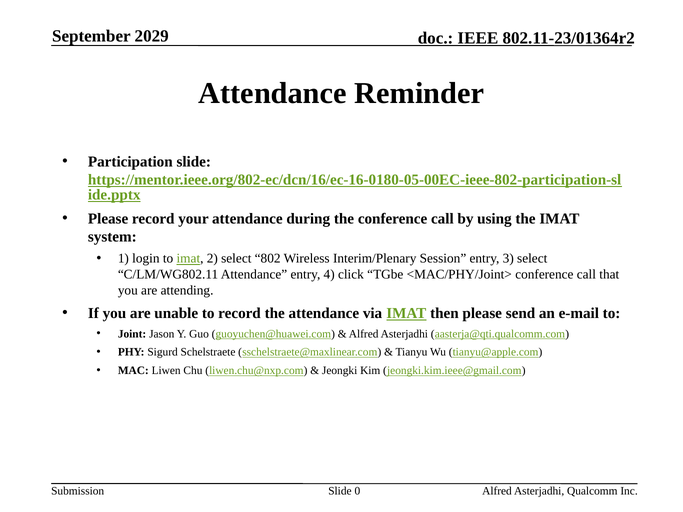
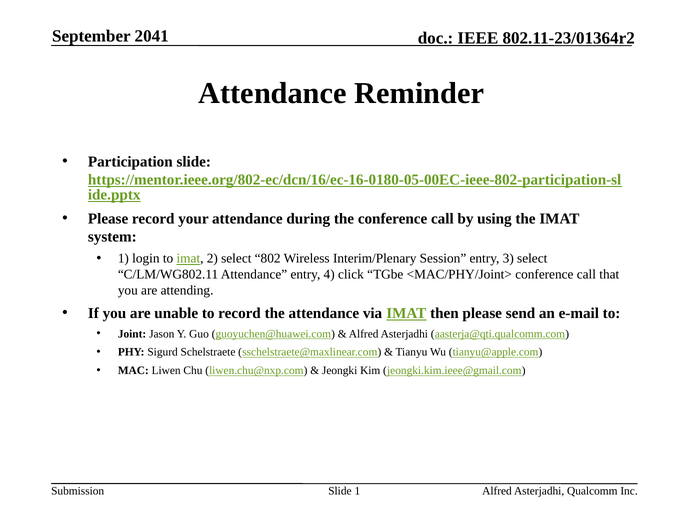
2029: 2029 -> 2041
Slide 0: 0 -> 1
